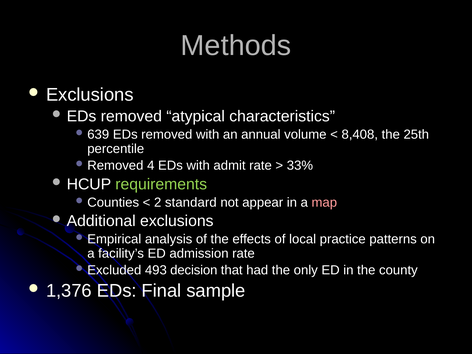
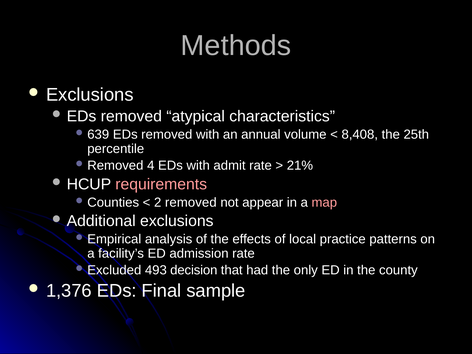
33%: 33% -> 21%
requirements colour: light green -> pink
2 standard: standard -> removed
